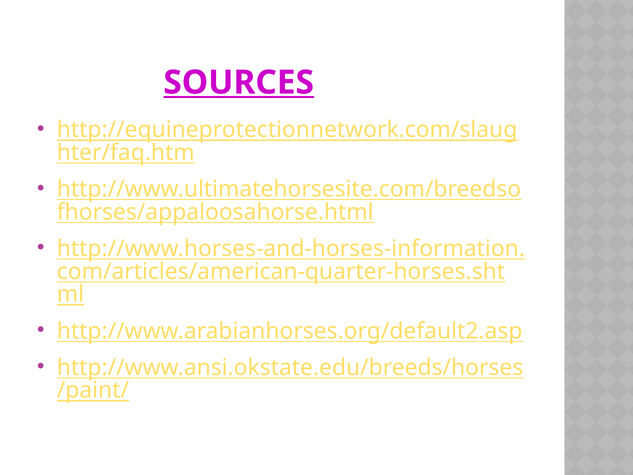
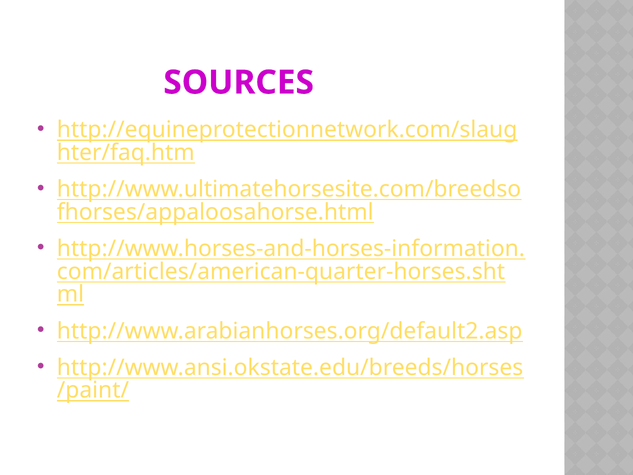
SOURCES underline: present -> none
